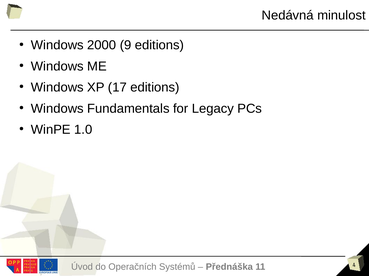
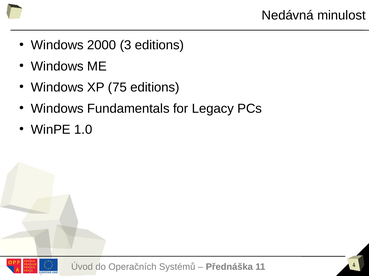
9: 9 -> 3
17: 17 -> 75
